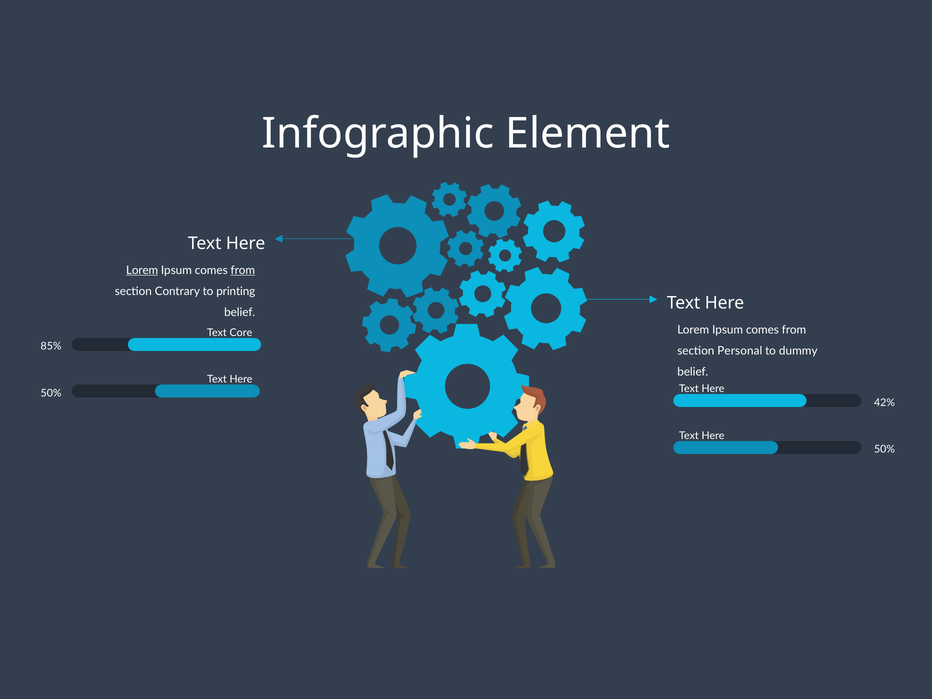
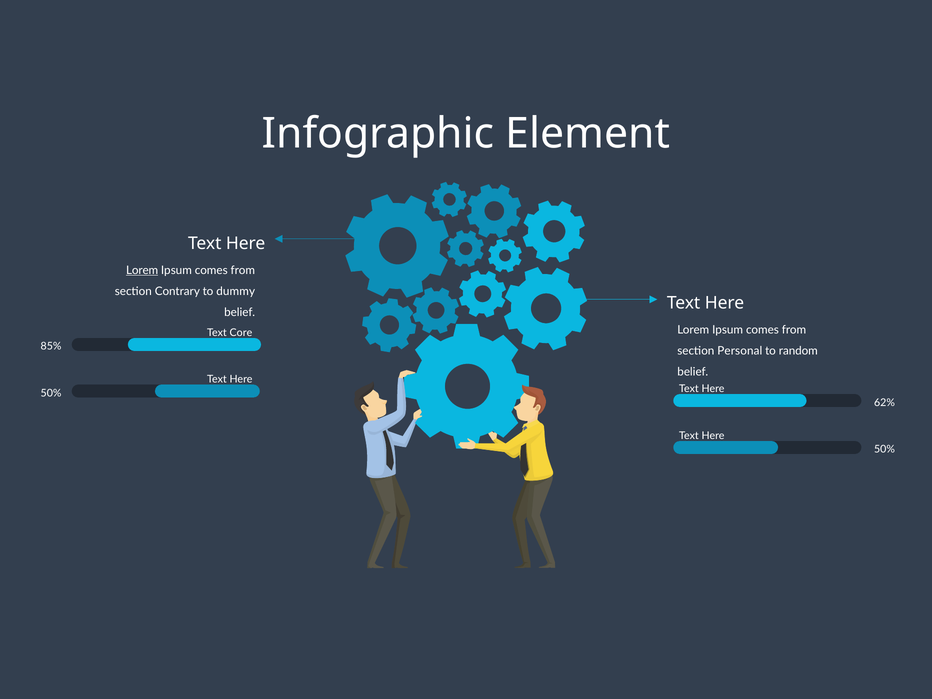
from at (243, 270) underline: present -> none
printing: printing -> dummy
dummy: dummy -> random
42%: 42% -> 62%
